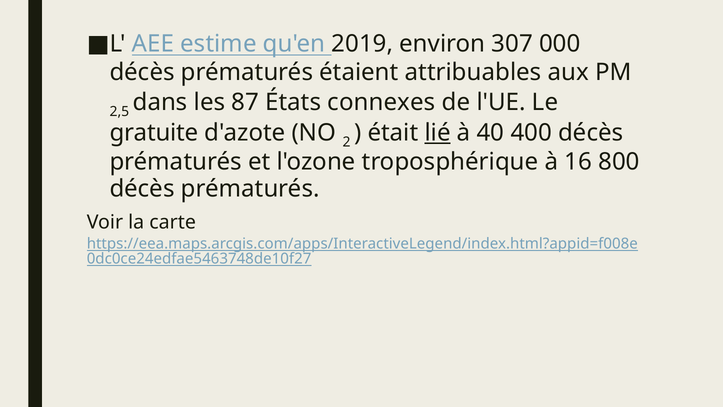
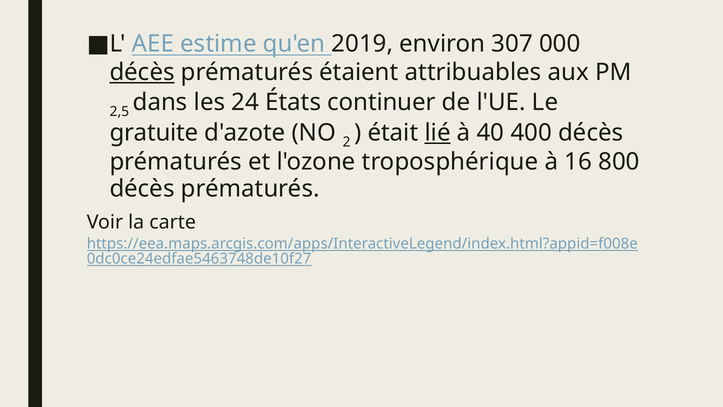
décès at (142, 72) underline: none -> present
87: 87 -> 24
connexes: connexes -> continuer
